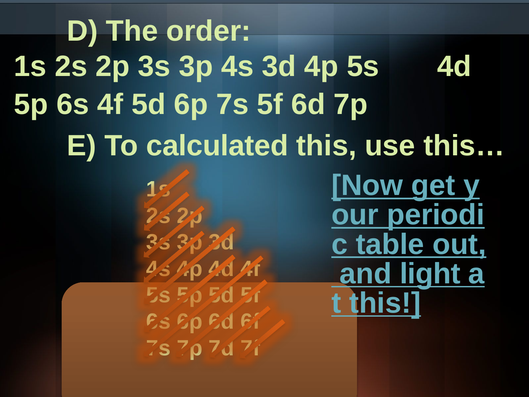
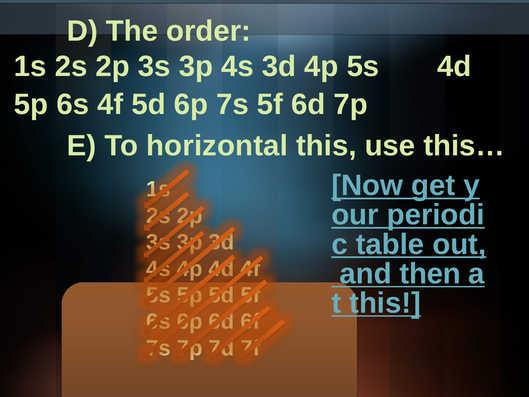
calculated: calculated -> horizontal
light: light -> then
